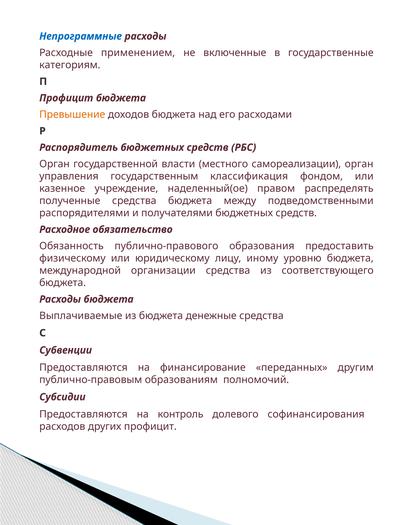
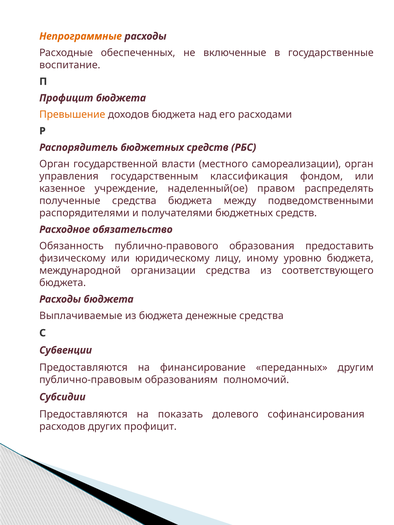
Непрограммные colour: blue -> orange
применением: применением -> обеспеченных
категориям: категориям -> воспитание
контроль: контроль -> показать
